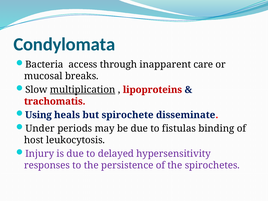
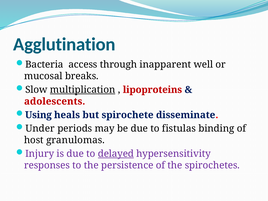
Condylomata: Condylomata -> Agglutination
care: care -> well
trachomatis: trachomatis -> adolescents
leukocytosis: leukocytosis -> granulomas
delayed underline: none -> present
